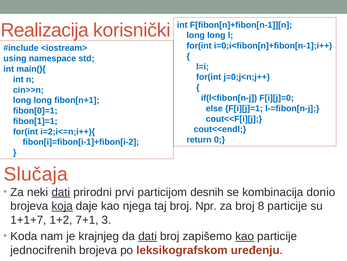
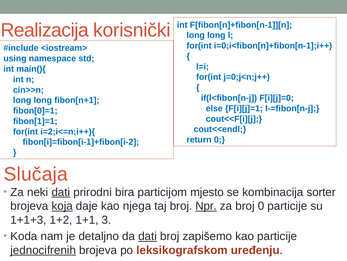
prvi: prvi -> bira
desnih: desnih -> mjesto
donio: donio -> sorter
Npr underline: none -> present
broj 8: 8 -> 0
1+1+7: 1+1+7 -> 1+1+3
7+1: 7+1 -> 1+1
krajnjeg: krajnjeg -> detaljno
kao at (245, 236) underline: present -> none
jednocifrenih underline: none -> present
